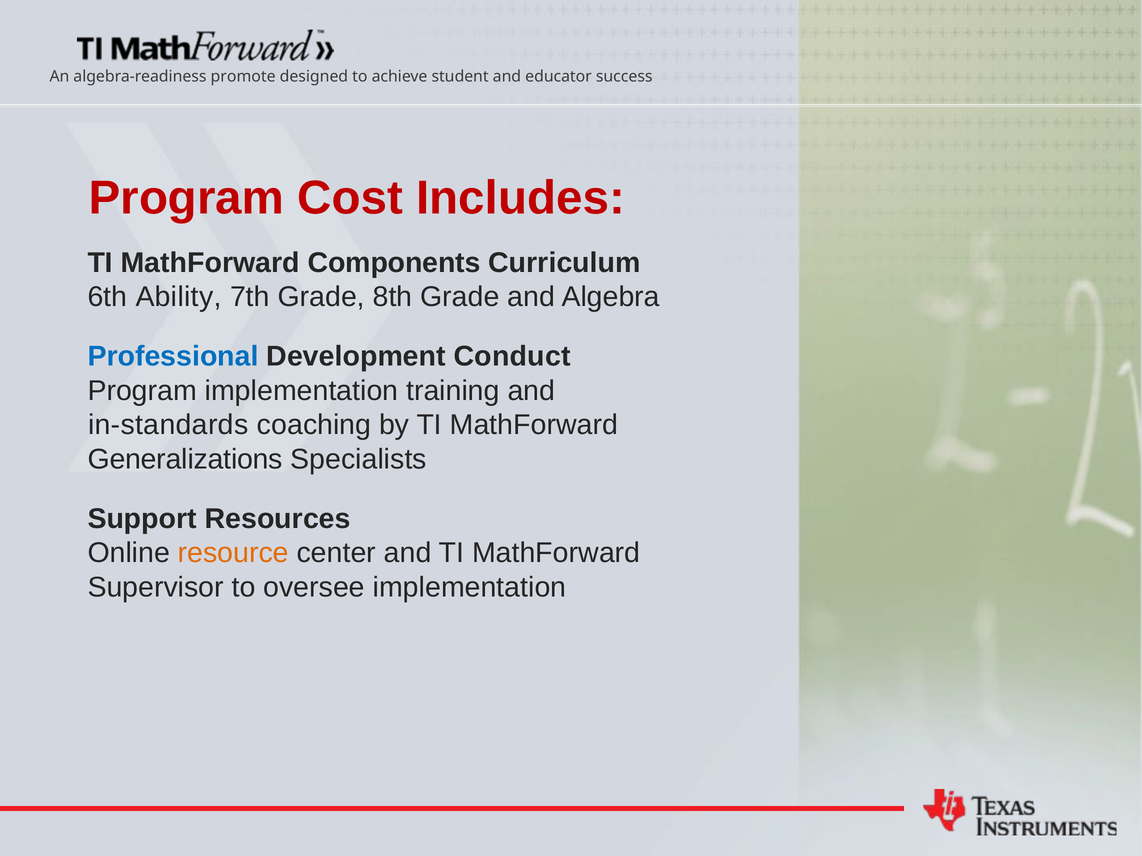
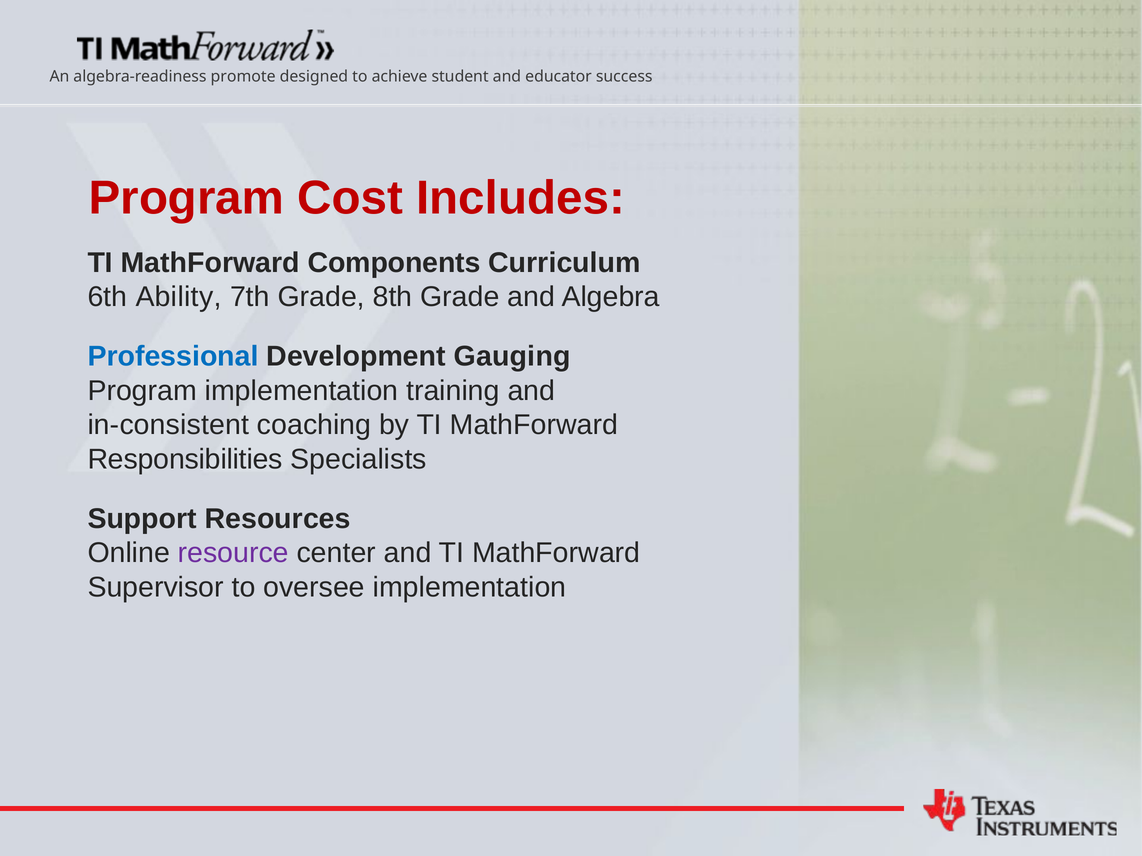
Conduct: Conduct -> Gauging
in-standards: in-standards -> in-consistent
Generalizations: Generalizations -> Responsibilities
resource colour: orange -> purple
